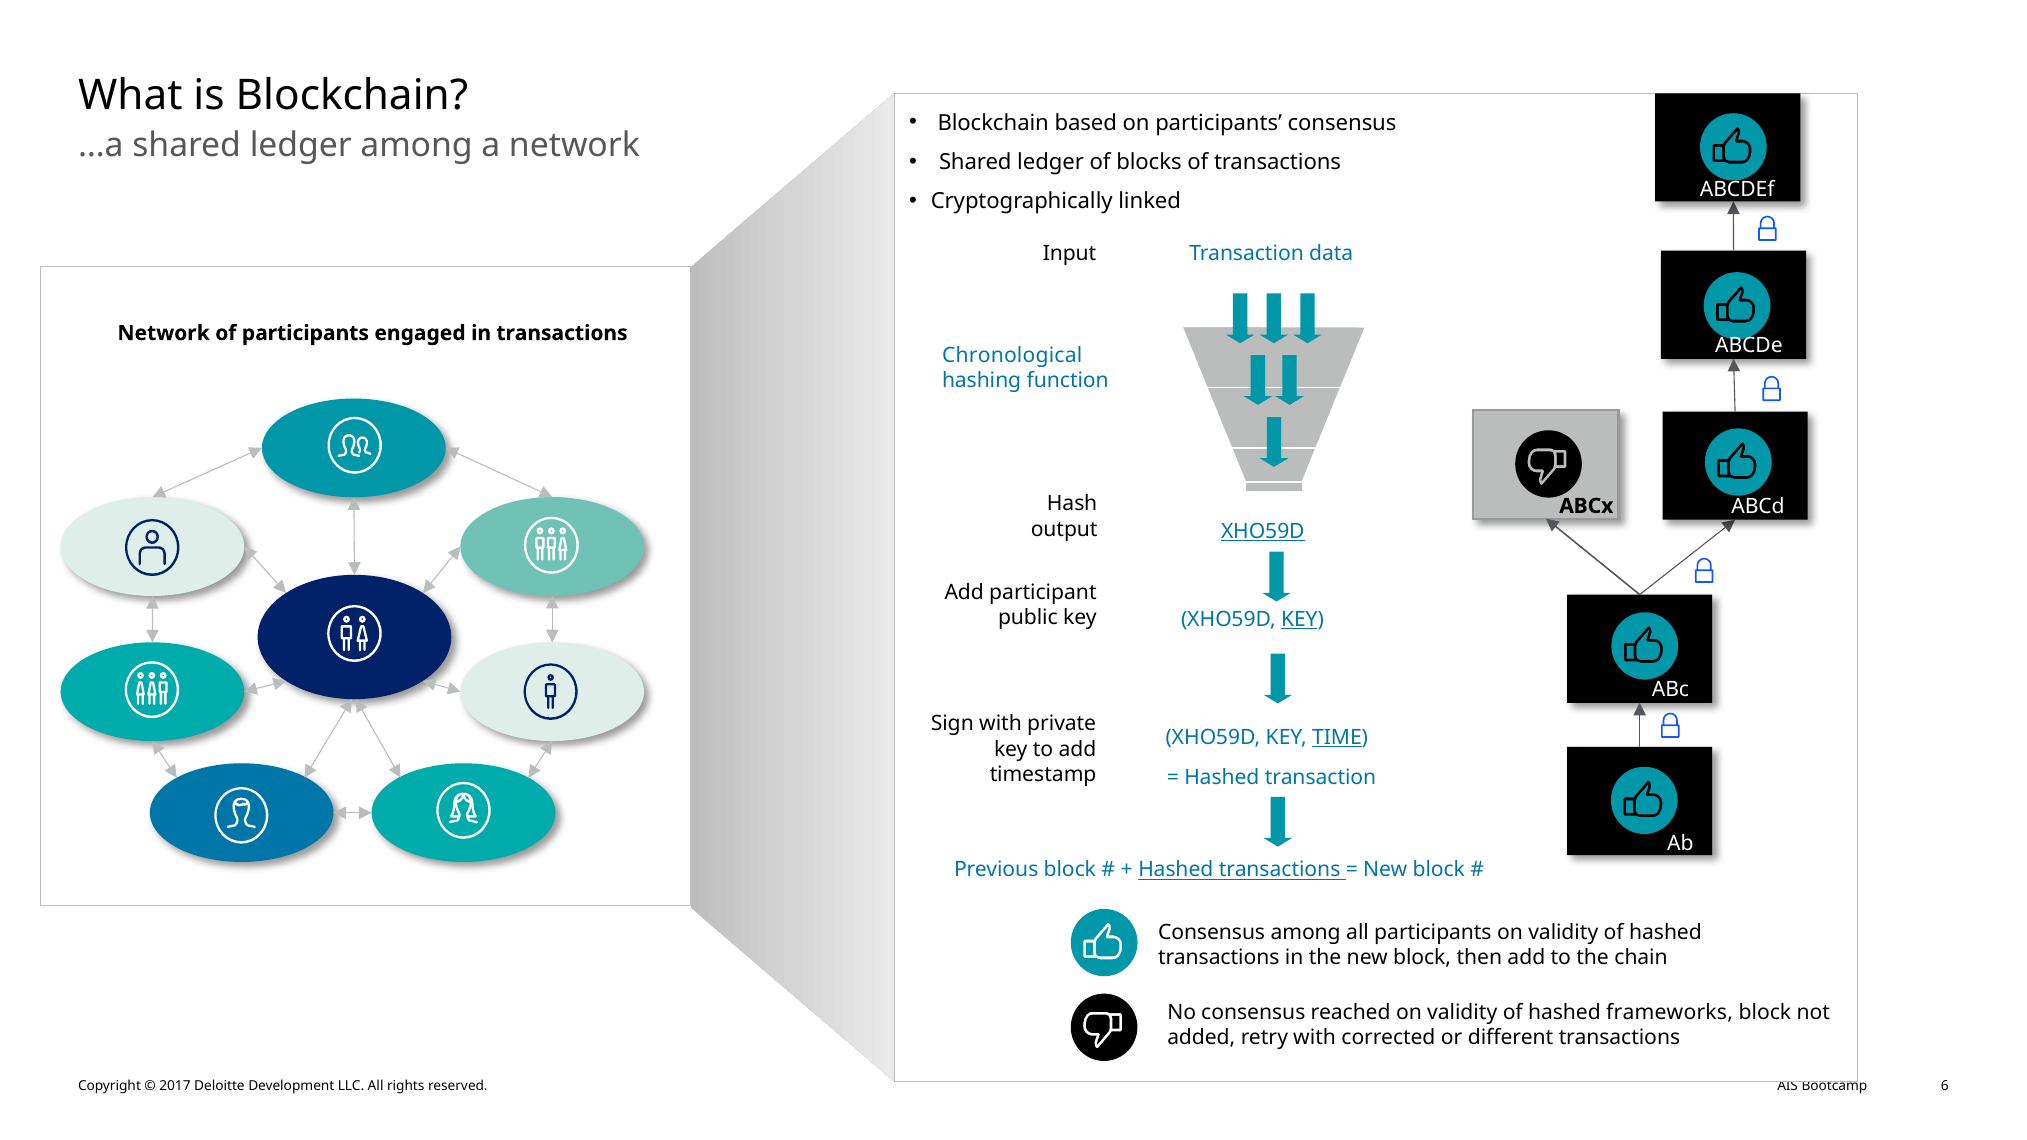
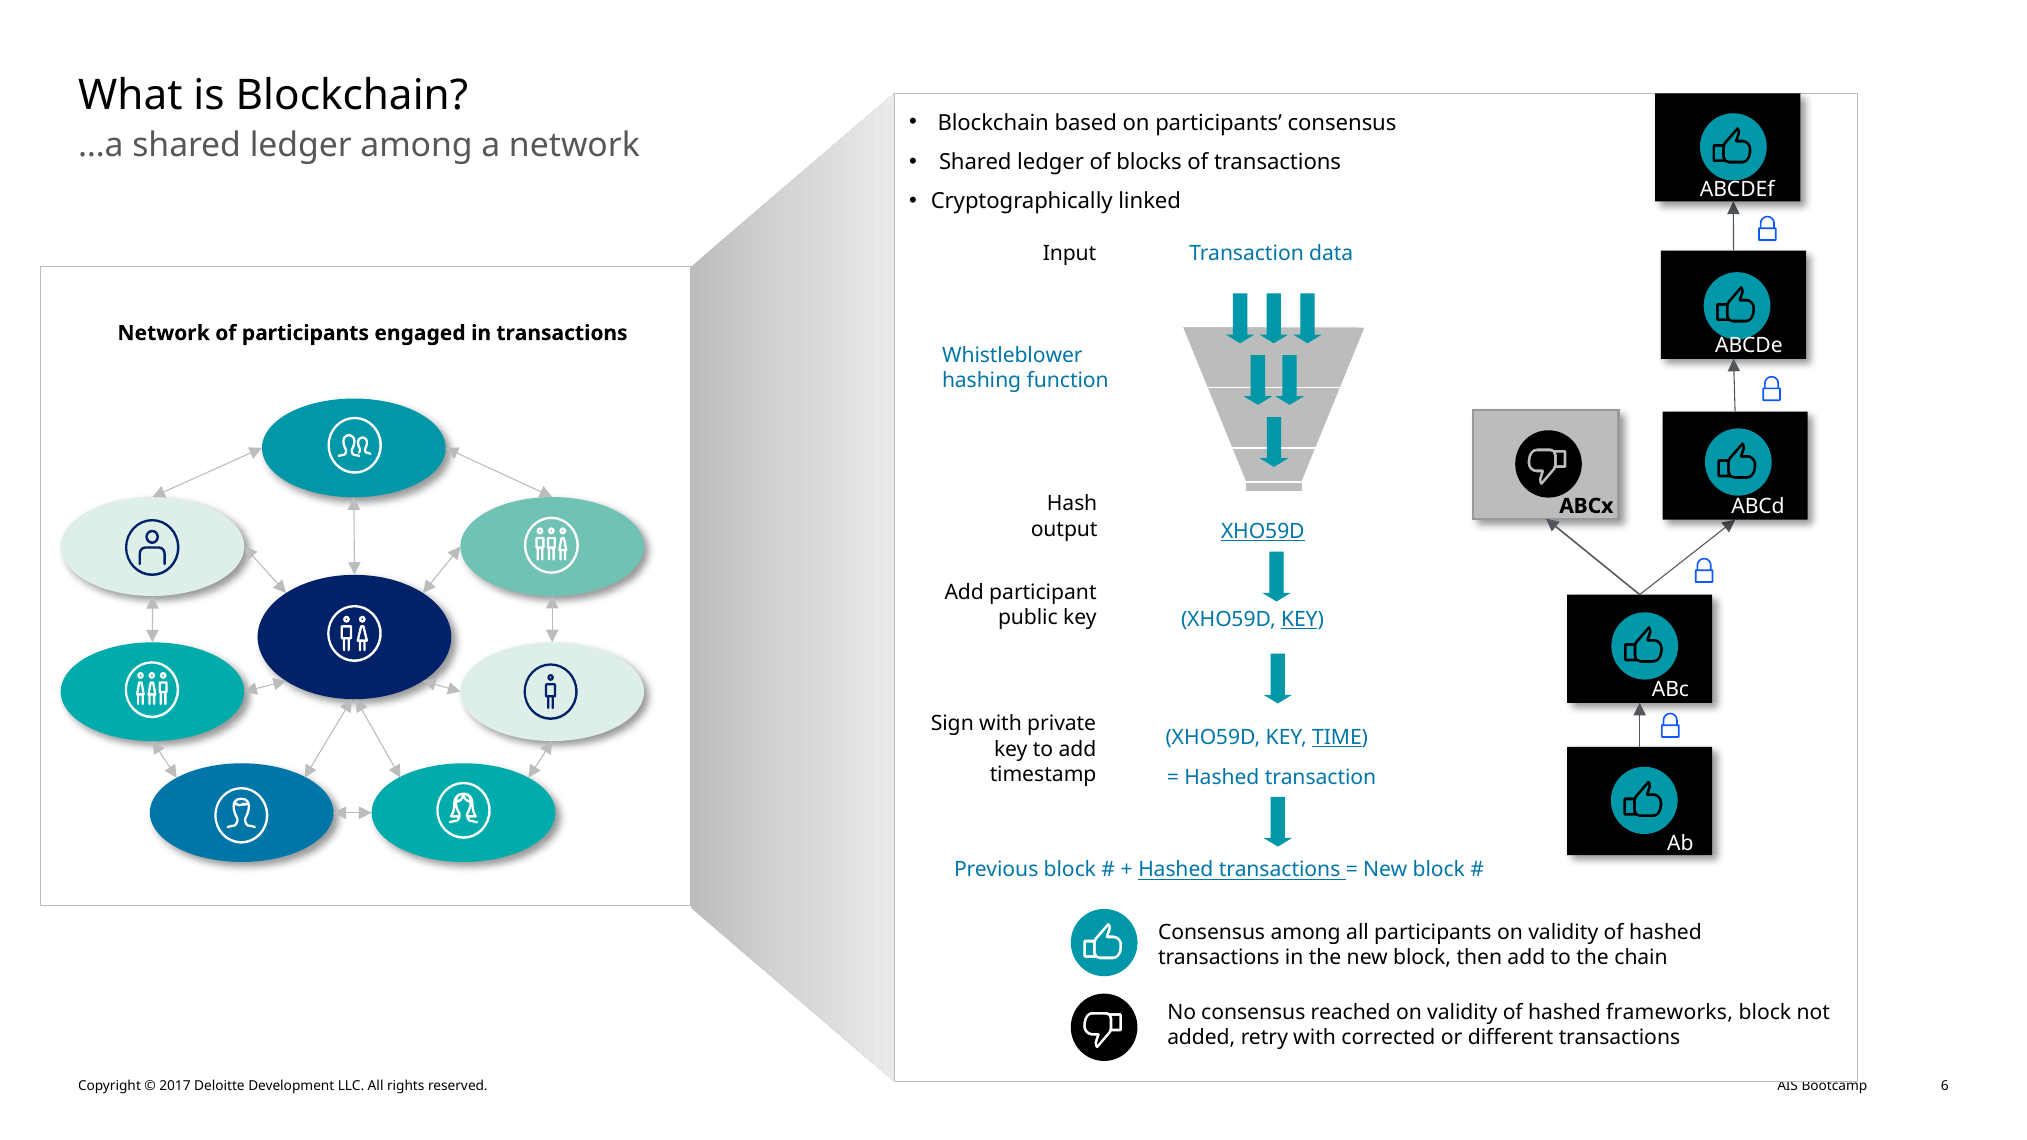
Chronological: Chronological -> Whistleblower
